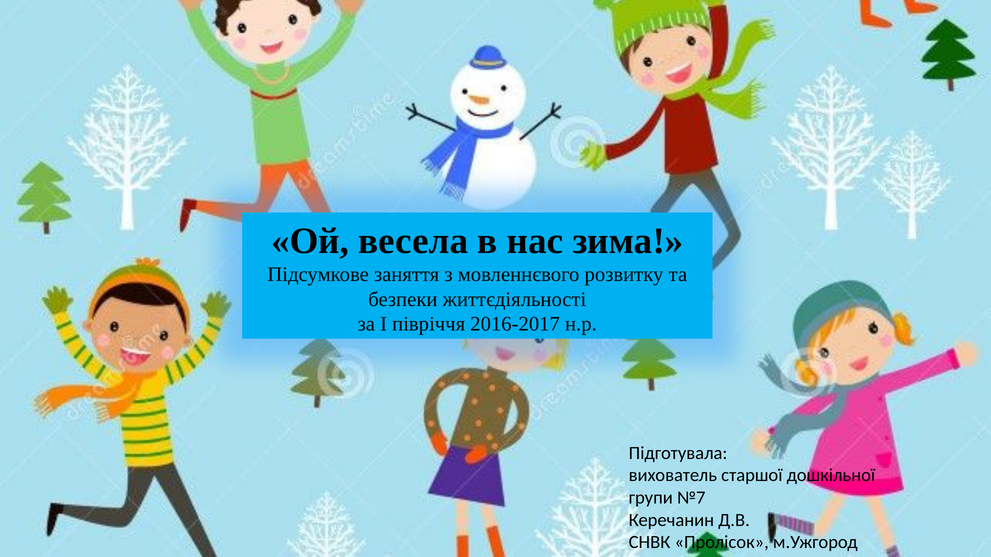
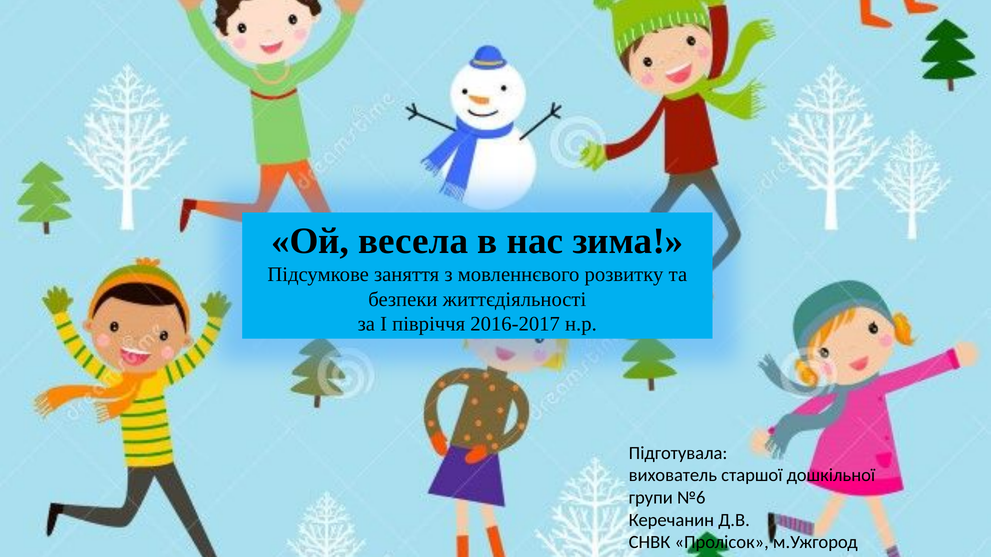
№7: №7 -> №6
